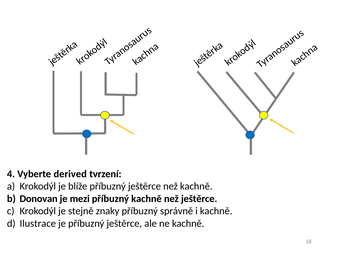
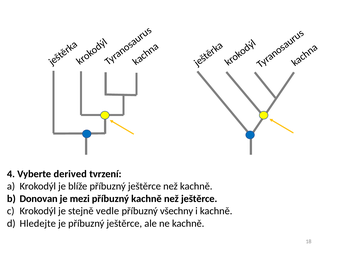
znaky: znaky -> vedle
správně: správně -> všechny
Ilustrace: Ilustrace -> Hledejte
